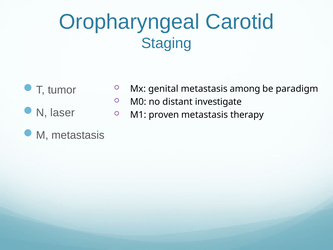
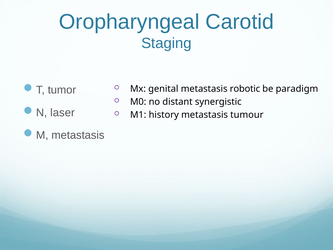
among: among -> robotic
investigate: investigate -> synergistic
proven: proven -> history
therapy: therapy -> tumour
